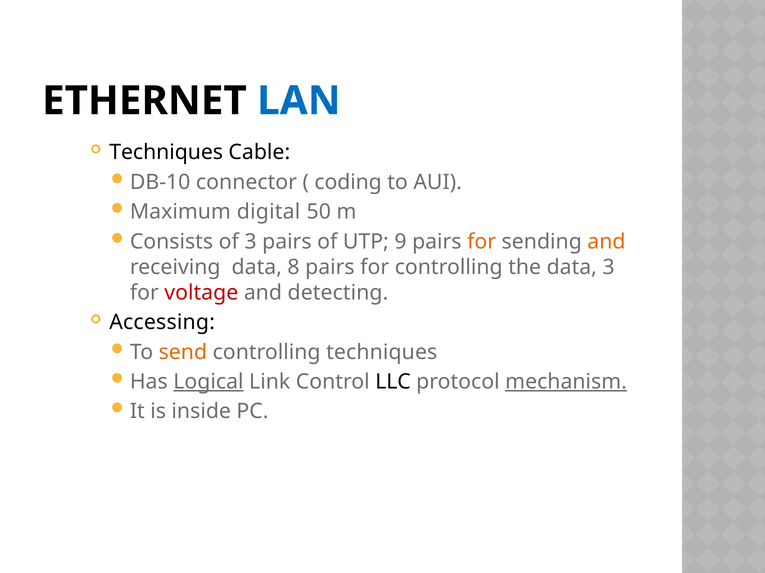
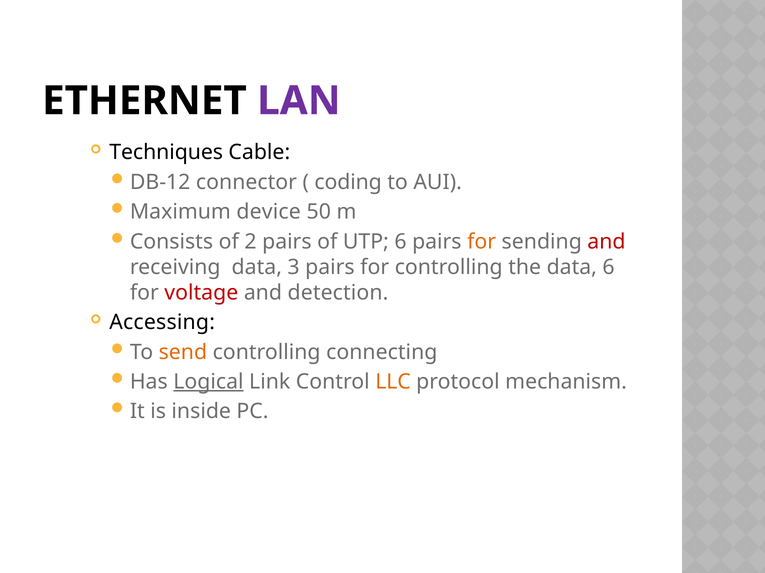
LAN colour: blue -> purple
DB-10: DB-10 -> DB-12
digital: digital -> device
of 3: 3 -> 2
UTP 9: 9 -> 6
and at (606, 242) colour: orange -> red
8: 8 -> 3
data 3: 3 -> 6
detecting: detecting -> detection
controlling techniques: techniques -> connecting
LLC colour: black -> orange
mechanism underline: present -> none
